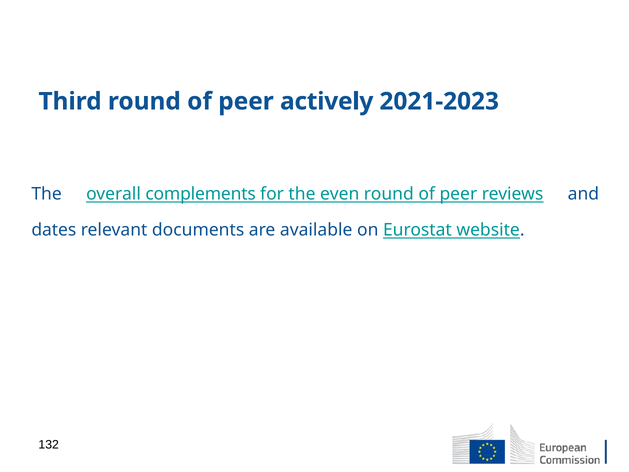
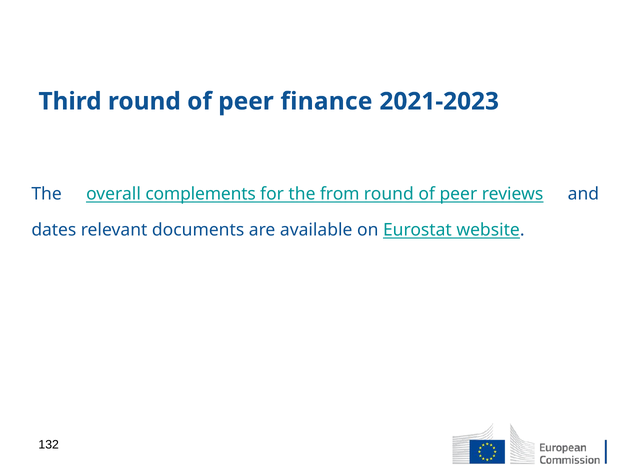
actively: actively -> finance
even: even -> from
